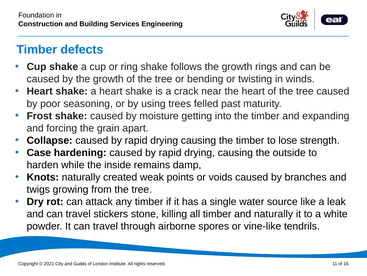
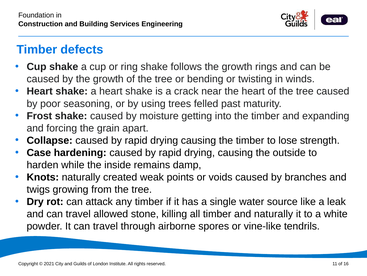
stickers: stickers -> allowed
